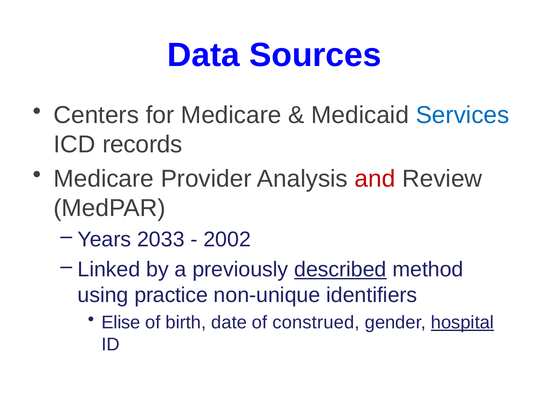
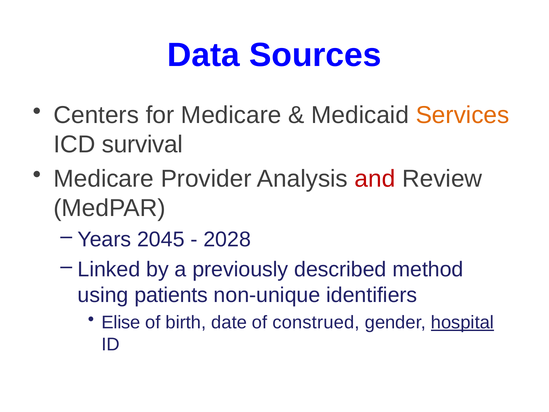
Services colour: blue -> orange
records: records -> survival
2033: 2033 -> 2045
2002: 2002 -> 2028
described underline: present -> none
practice: practice -> patients
